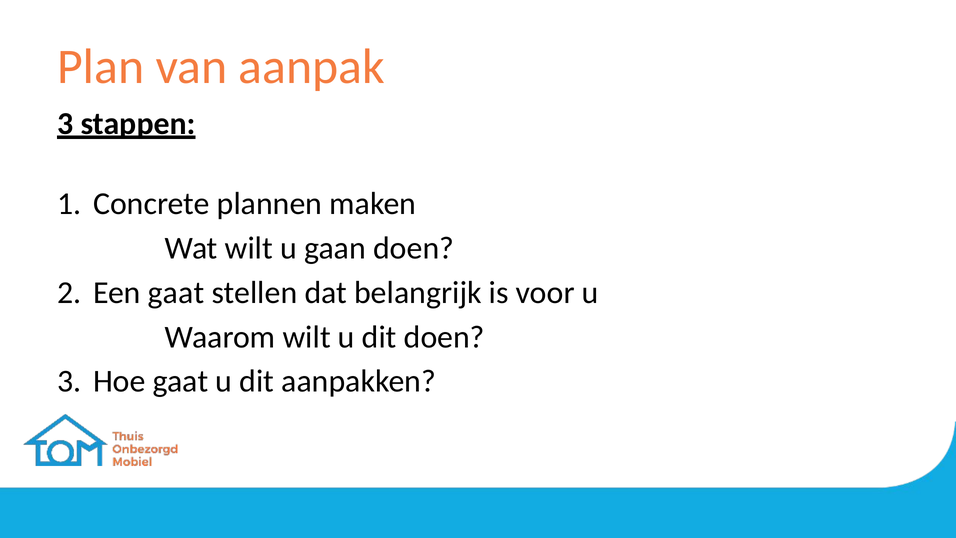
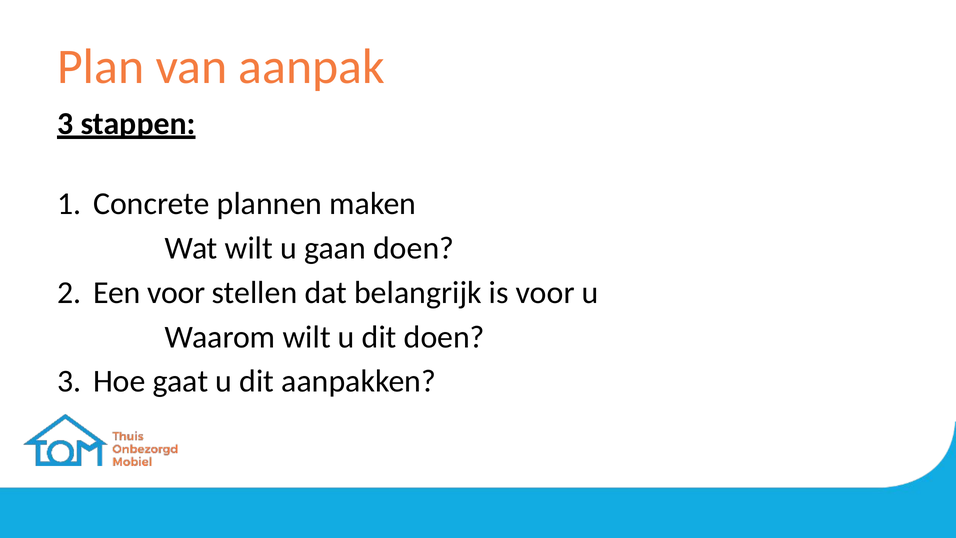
Een gaat: gaat -> voor
